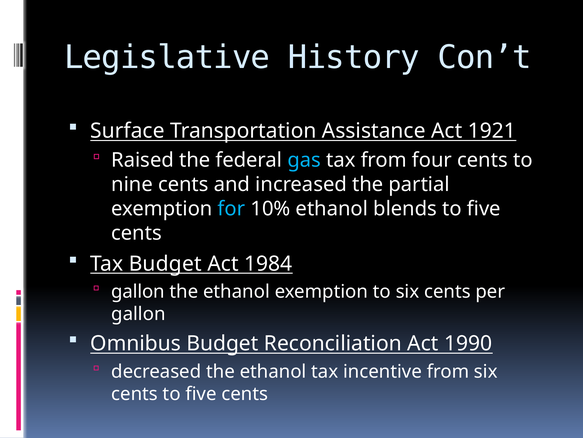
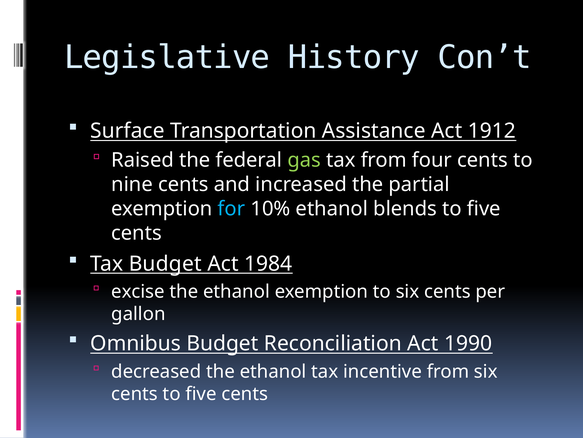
1921: 1921 -> 1912
gas colour: light blue -> light green
gallon at (138, 291): gallon -> excise
